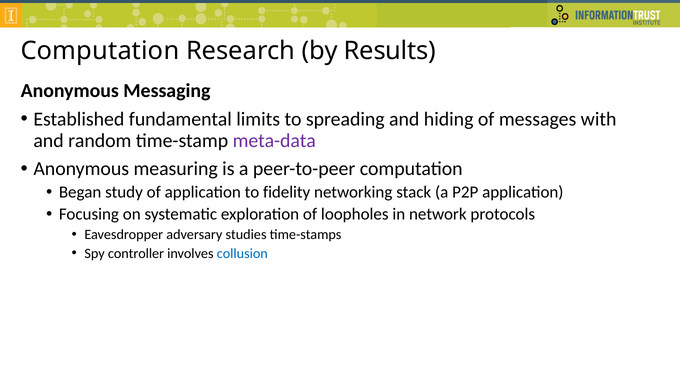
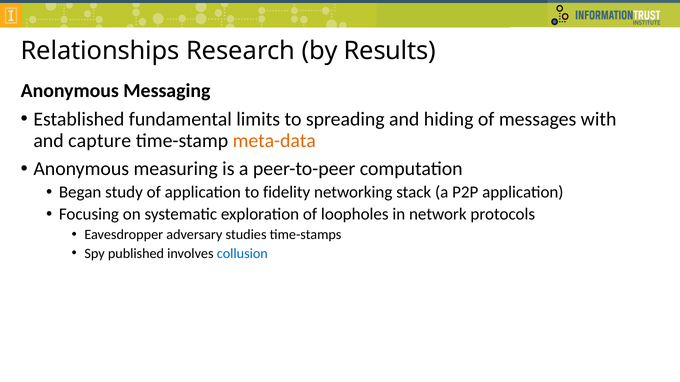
Computation at (100, 51): Computation -> Relationships
random: random -> capture
meta-data colour: purple -> orange
controller: controller -> published
